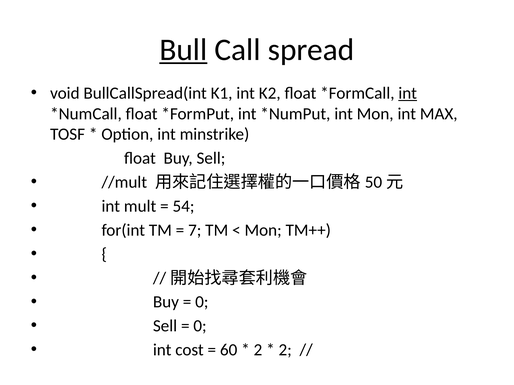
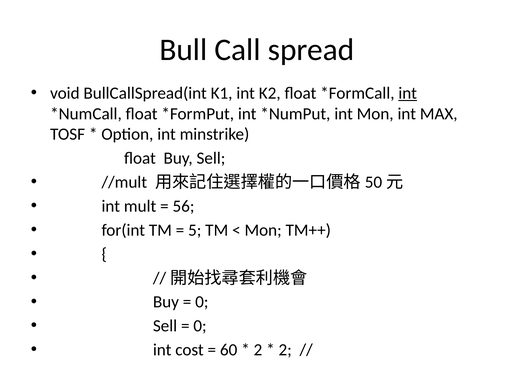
Bull underline: present -> none
54: 54 -> 56
7: 7 -> 5
